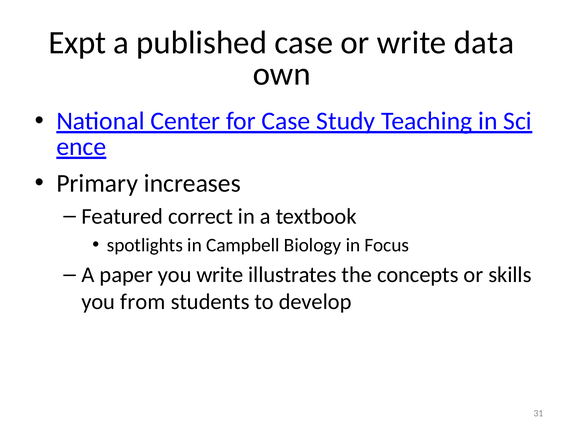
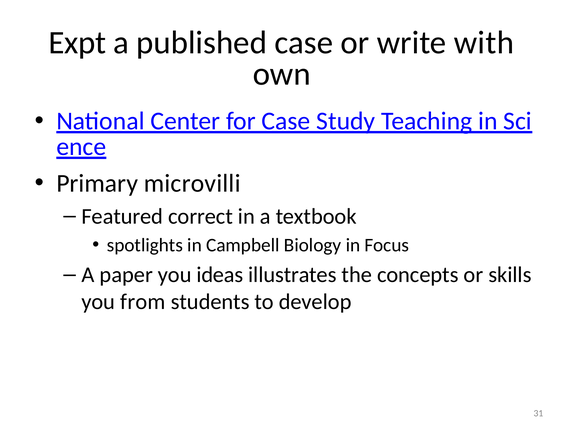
data: data -> with
increases: increases -> microvilli
you write: write -> ideas
